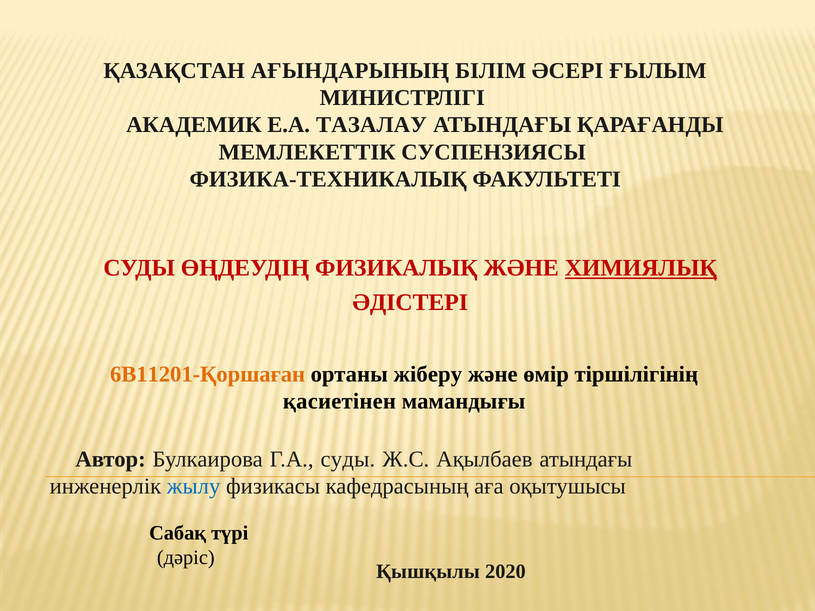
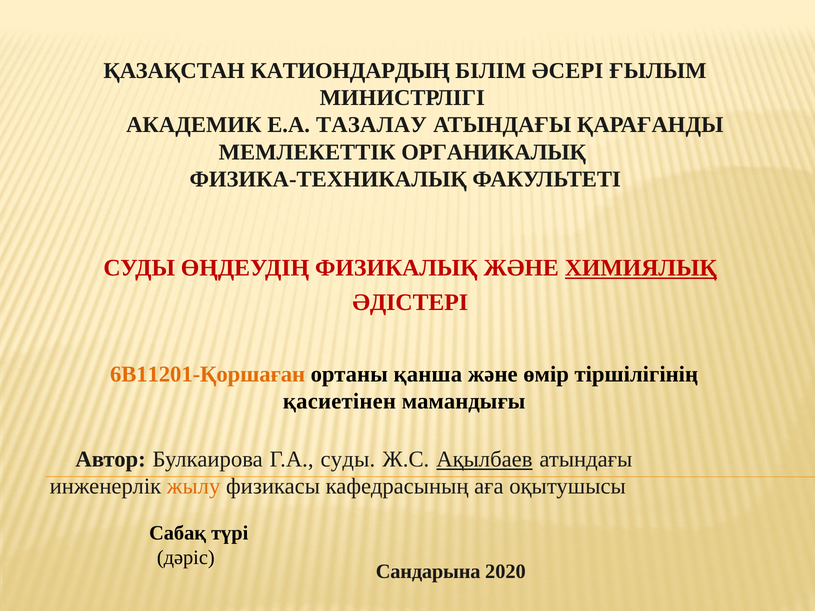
АҒЫНДАРЫНЫҢ: АҒЫНДАРЫНЫҢ -> КАТИОНДАРДЫҢ
СУСПЕНЗИЯСЫ: СУСПЕНЗИЯСЫ -> ОРГАНИКАЛЫҚ
жіберу: жіберу -> қанша
Ақылбаев underline: none -> present
жылу colour: blue -> orange
Қышқылы: Қышқылы -> Сандарына
